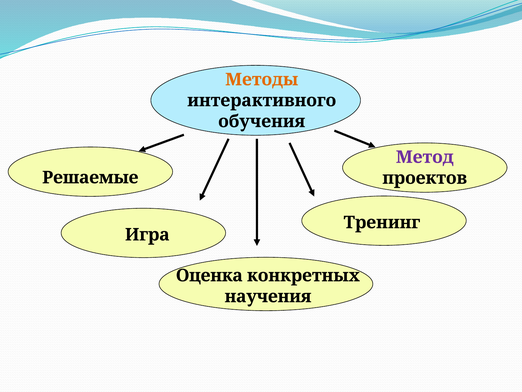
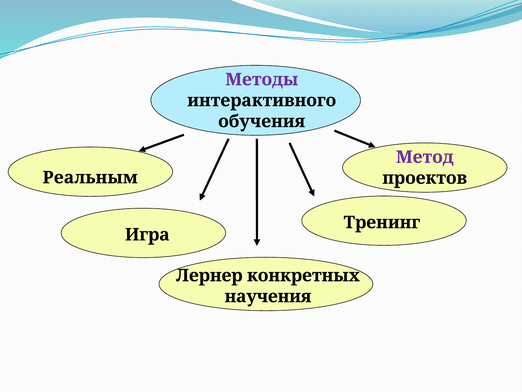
Методы colour: orange -> purple
Решаемые: Решаемые -> Реальным
Оценка: Оценка -> Лернер
